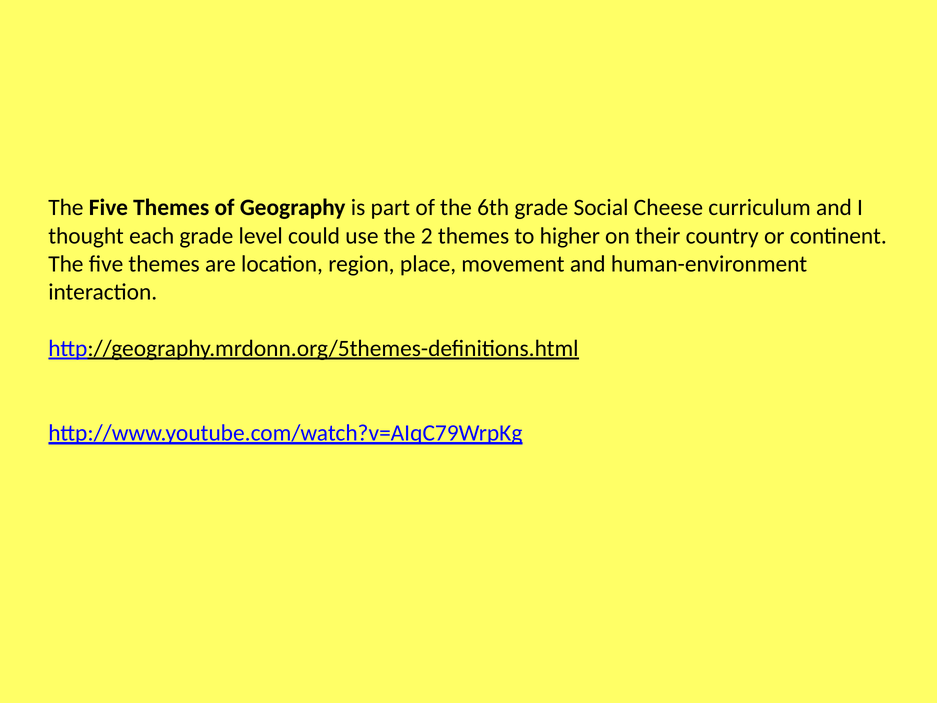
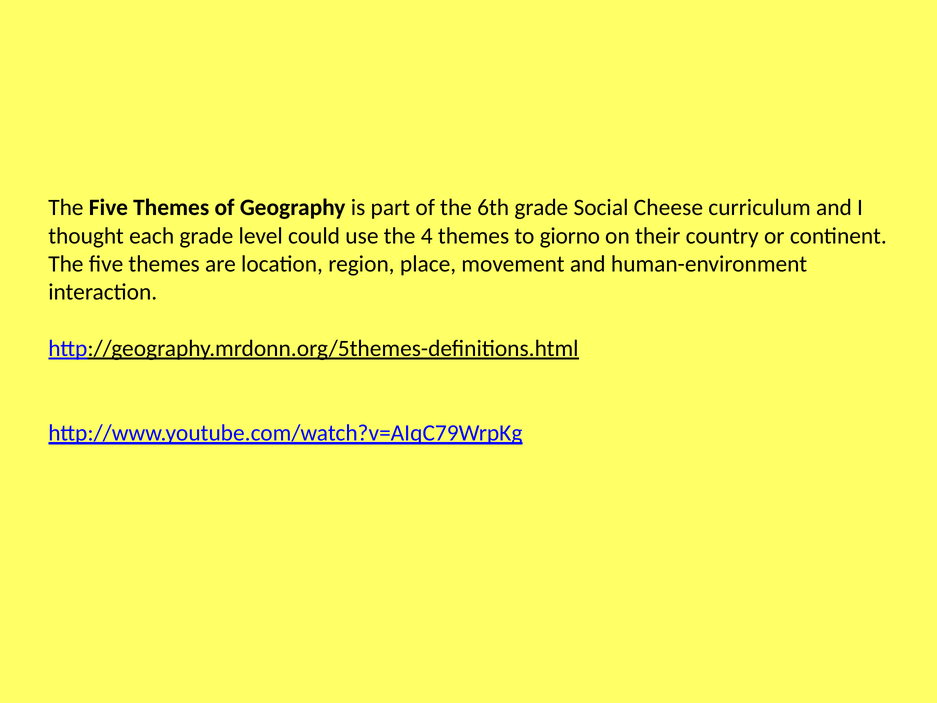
2: 2 -> 4
higher: higher -> giorno
